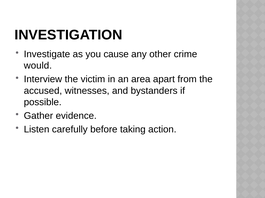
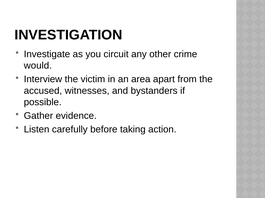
cause: cause -> circuit
